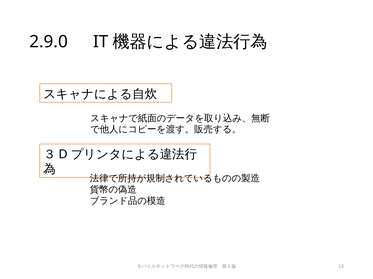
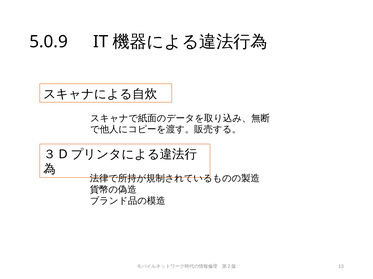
2.9.0: 2.9.0 -> 5.0.9
